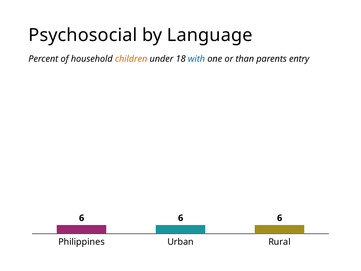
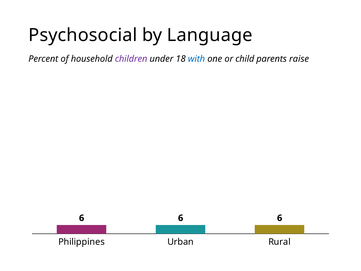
children colour: orange -> purple
than: than -> child
entry: entry -> raise
